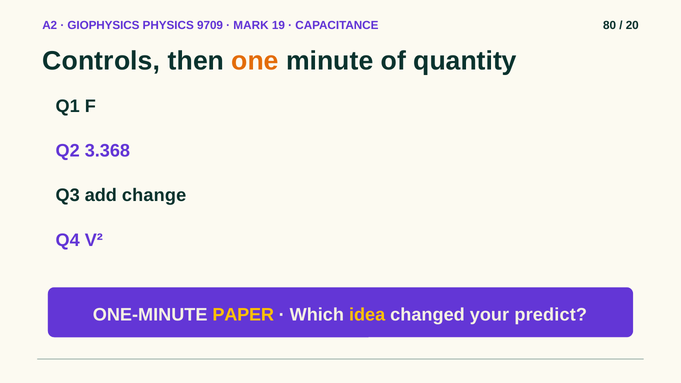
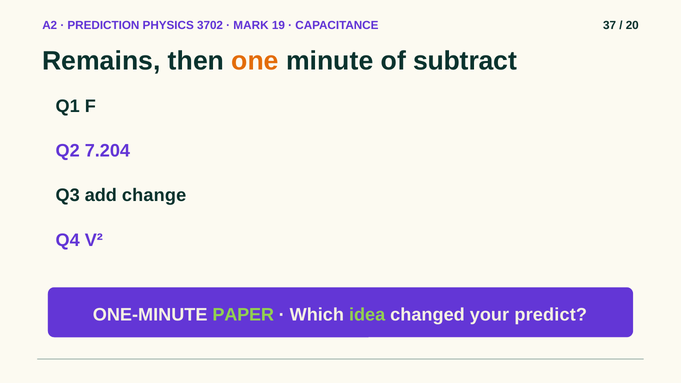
GIOPHYSICS: GIOPHYSICS -> PREDICTION
9709: 9709 -> 3702
80: 80 -> 37
Controls: Controls -> Remains
quantity: quantity -> subtract
3.368: 3.368 -> 7.204
PAPER colour: yellow -> light green
idea colour: yellow -> light green
